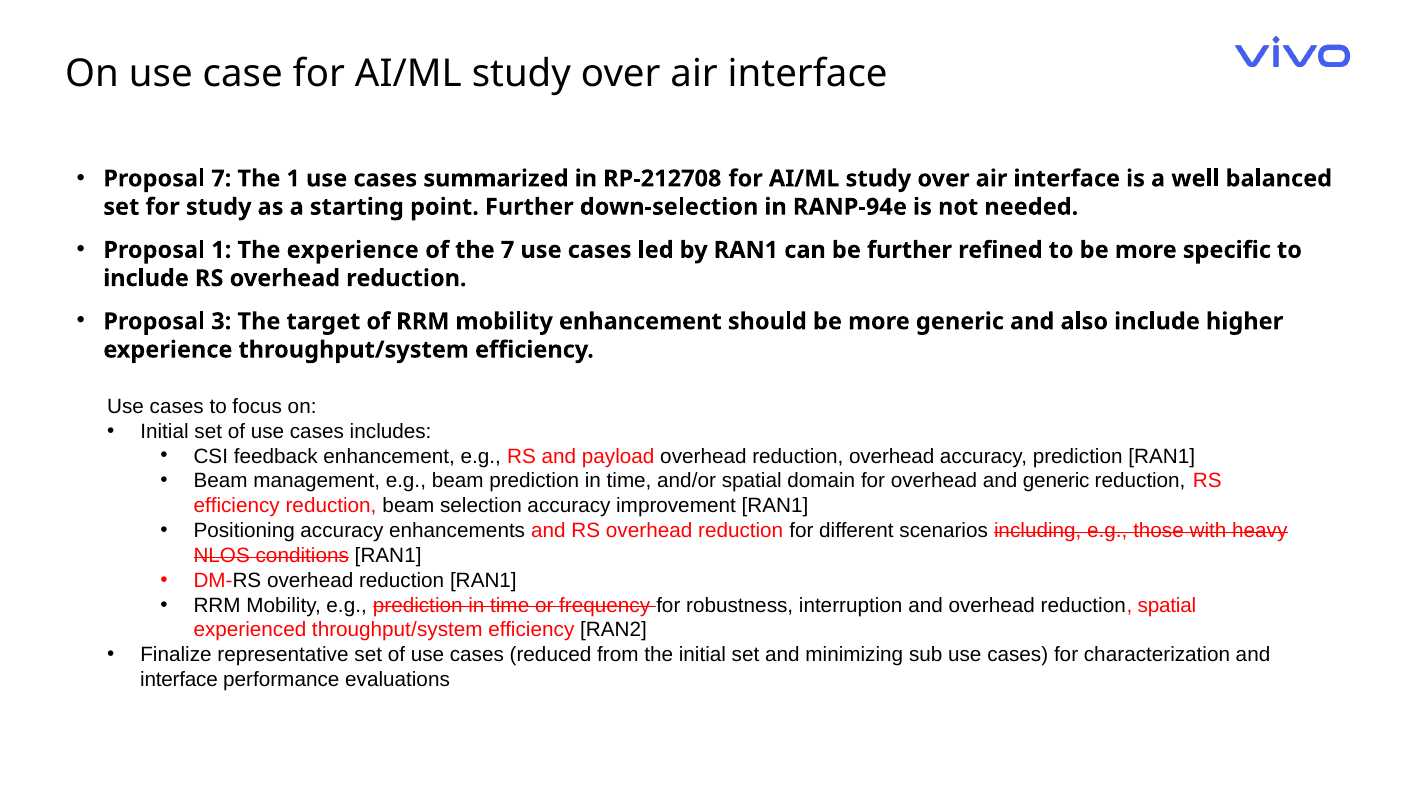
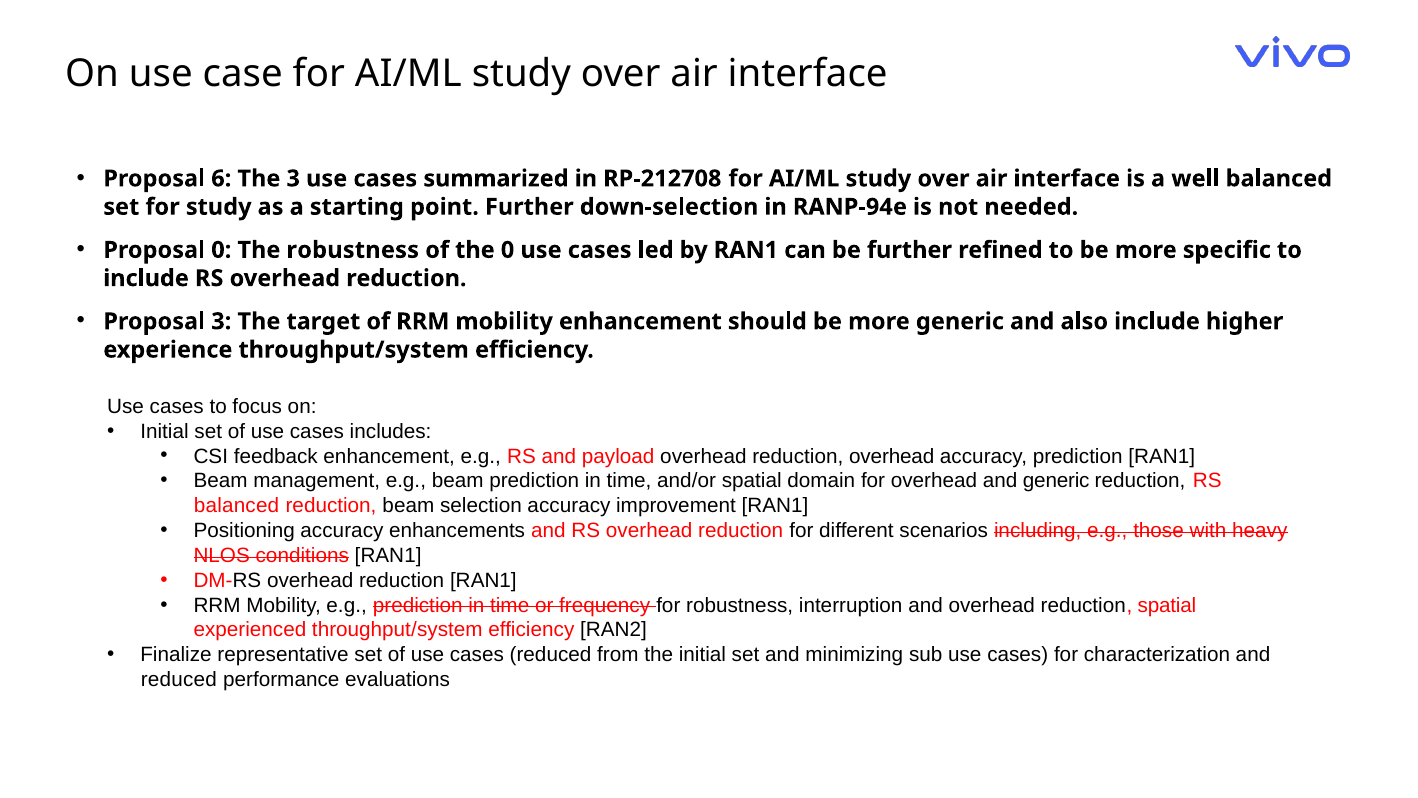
Proposal 7: 7 -> 6
The 1: 1 -> 3
Proposal 1: 1 -> 0
The experience: experience -> robustness
the 7: 7 -> 0
efficiency at (237, 506): efficiency -> balanced
interface at (179, 679): interface -> reduced
